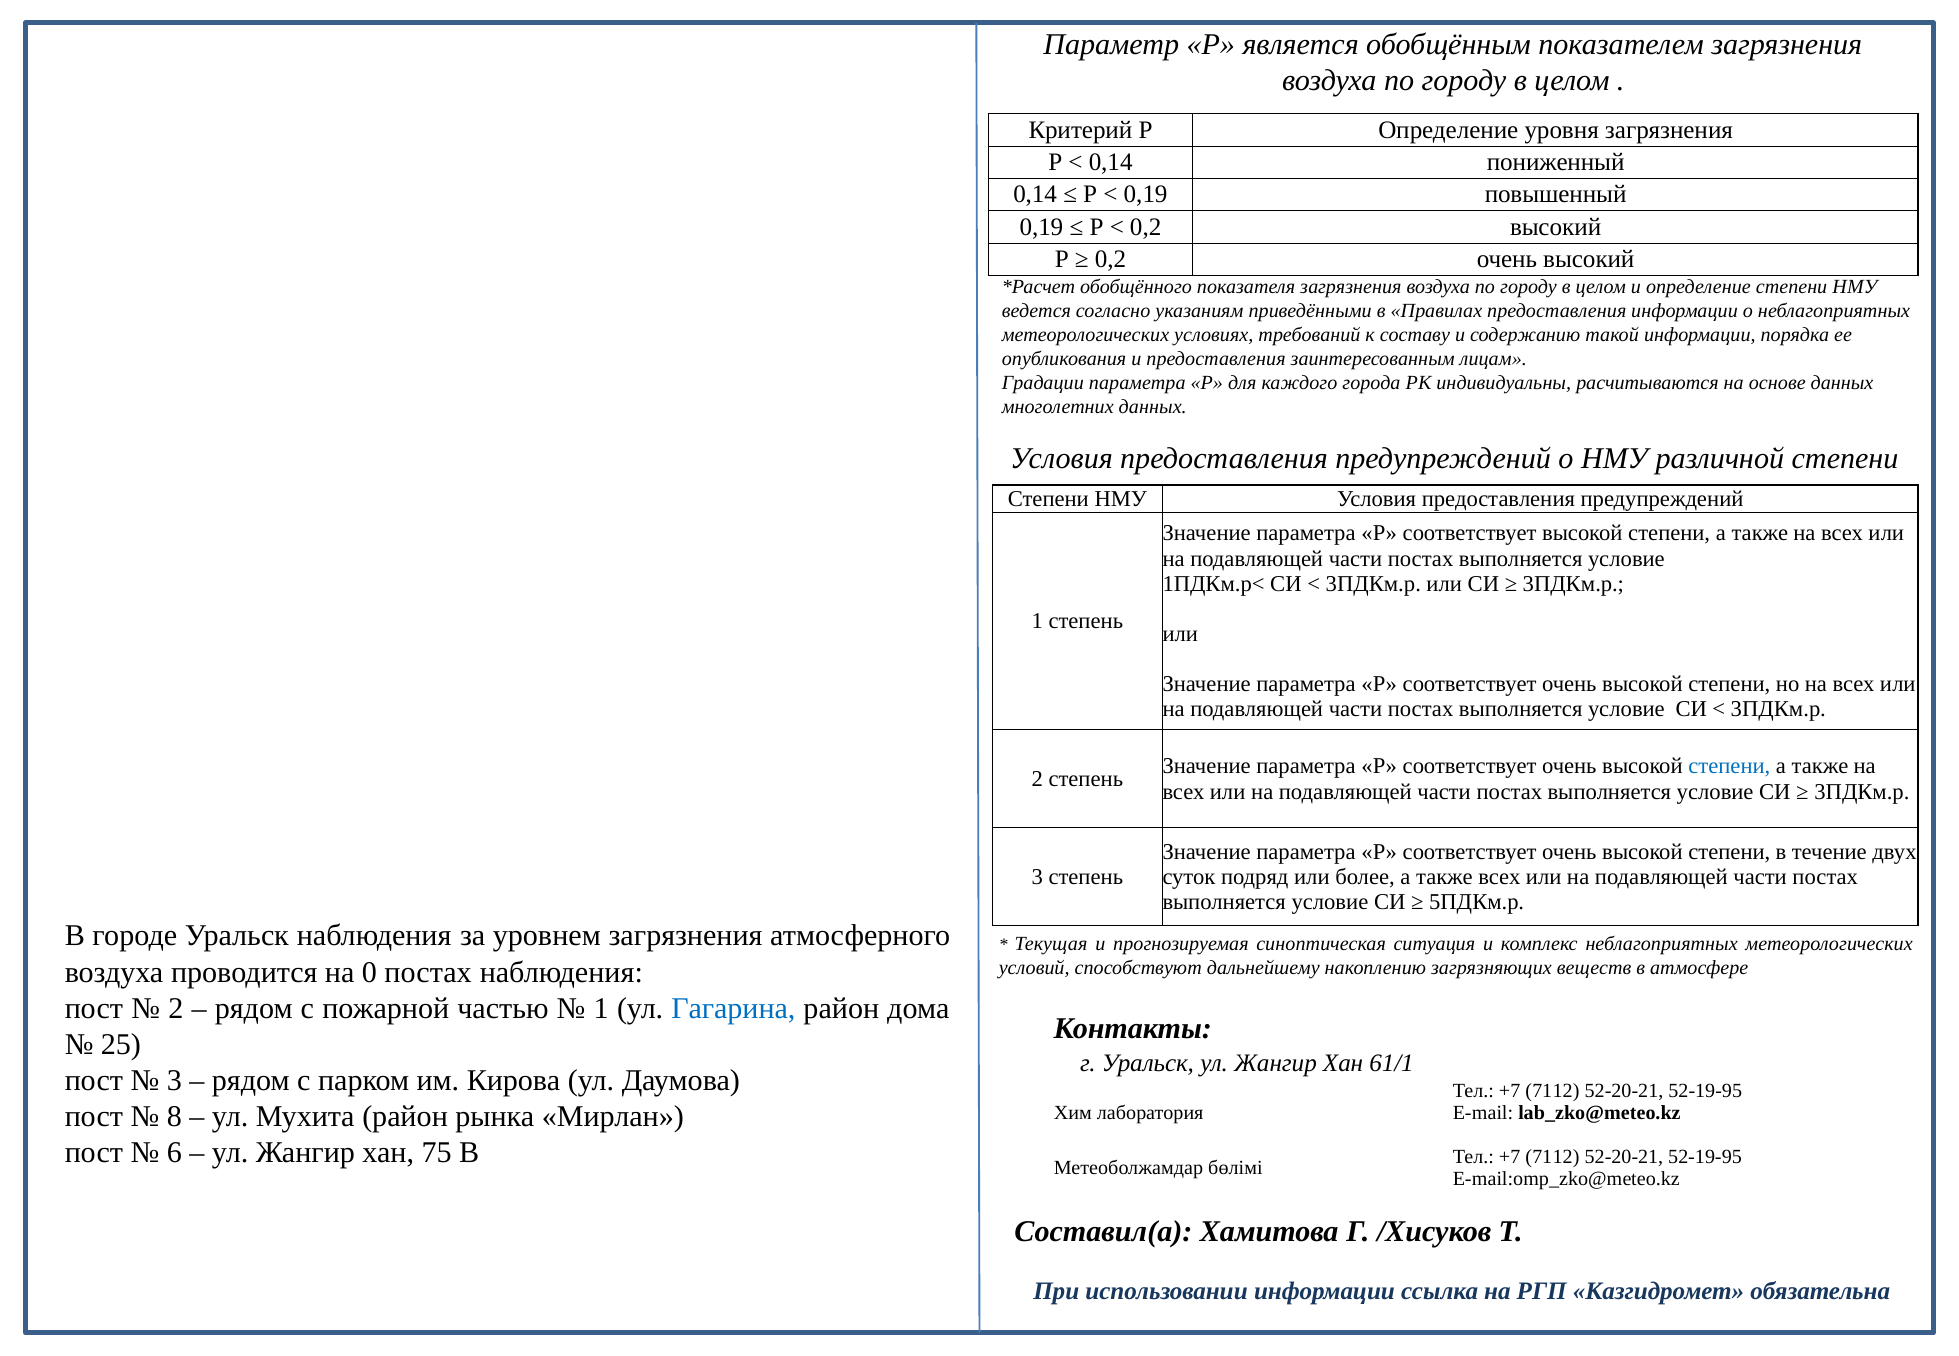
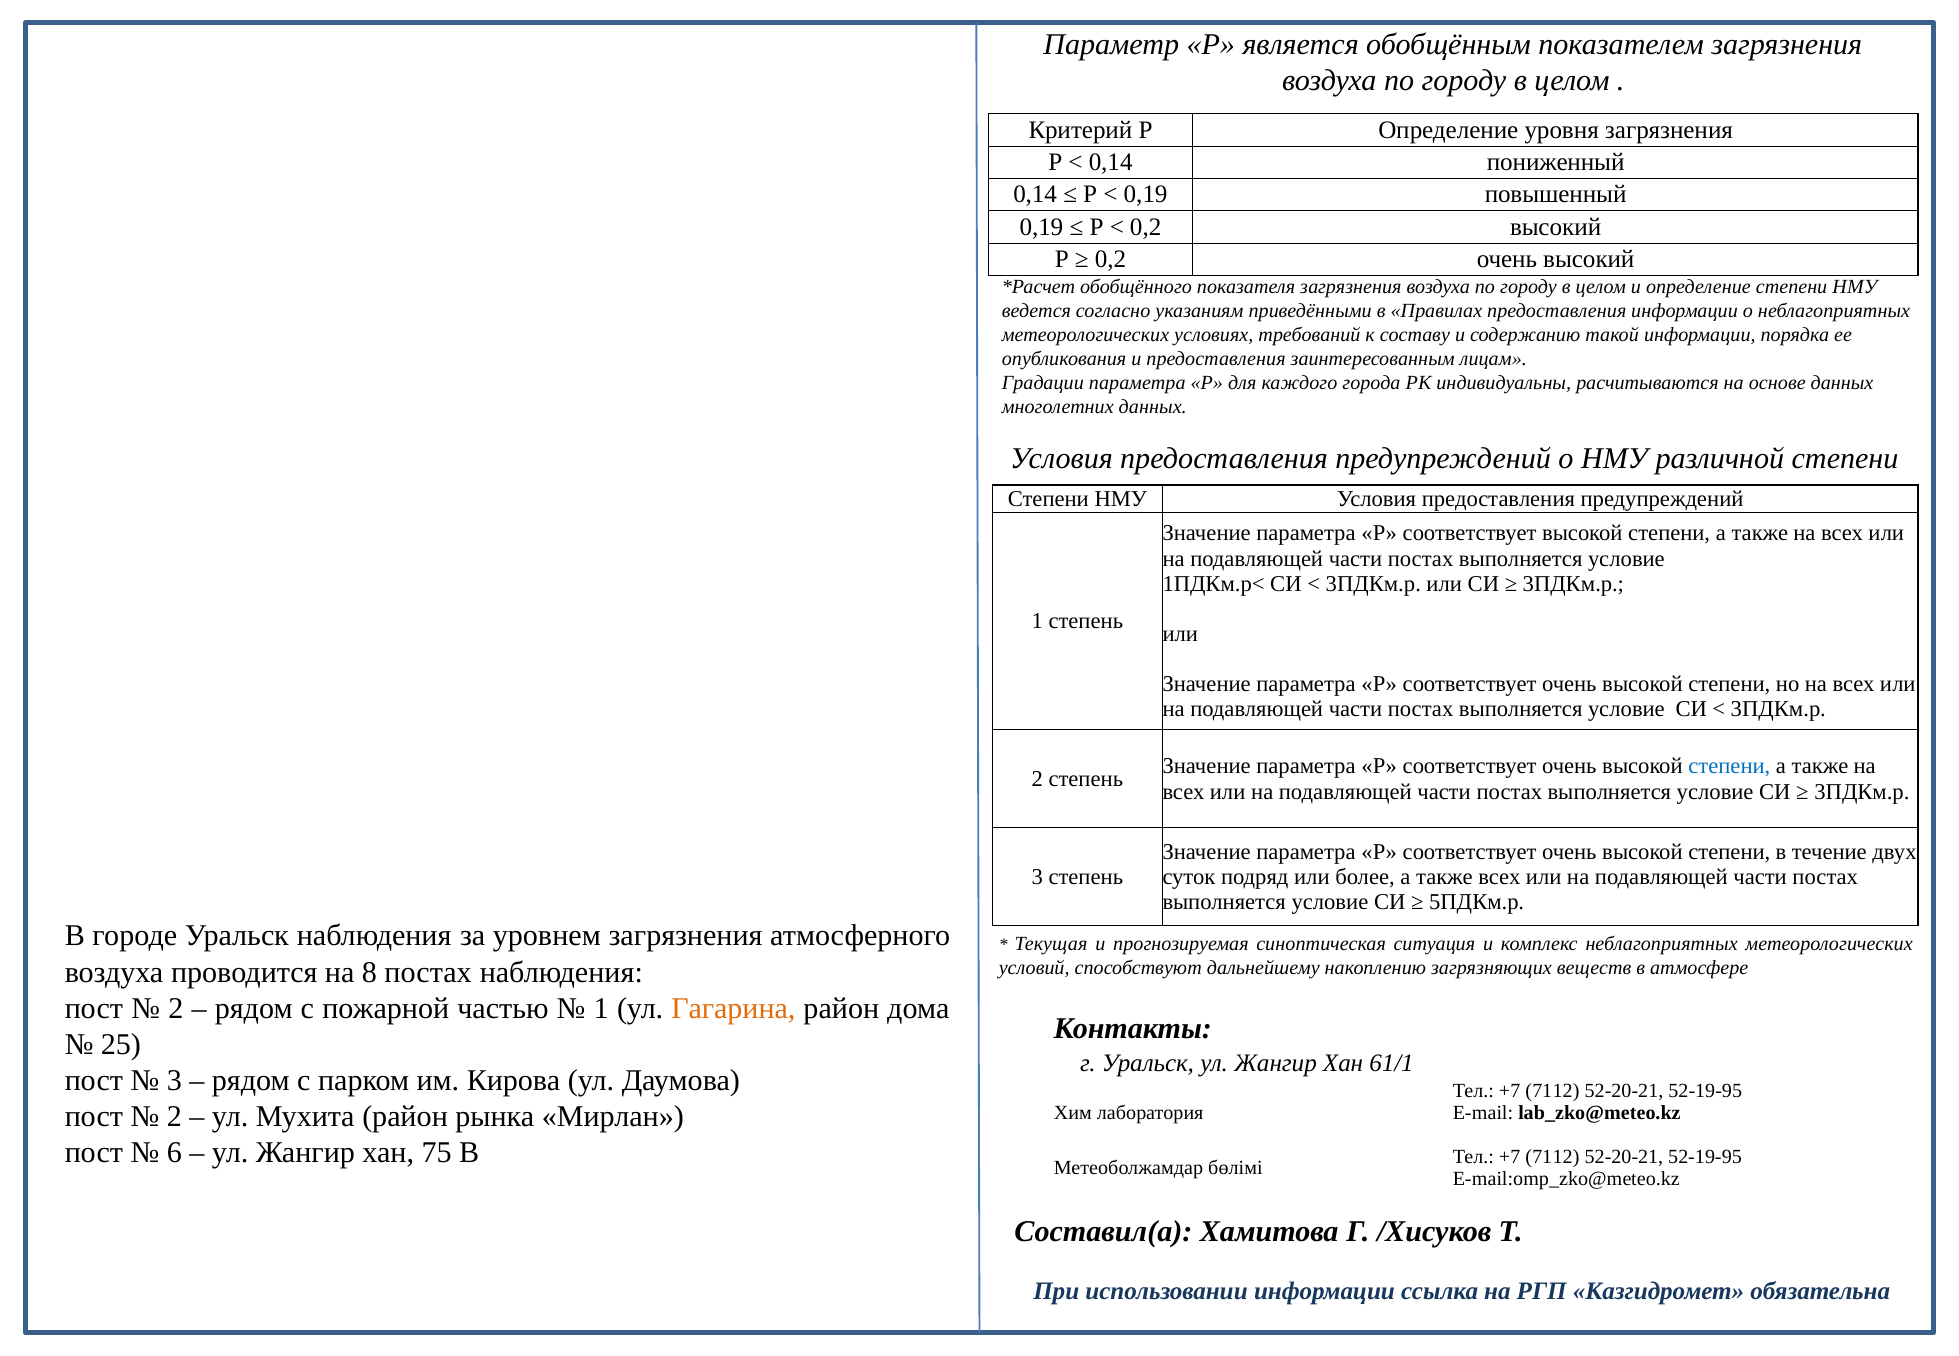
0: 0 -> 8
Гагарина colour: blue -> orange
8 at (174, 1117): 8 -> 2
